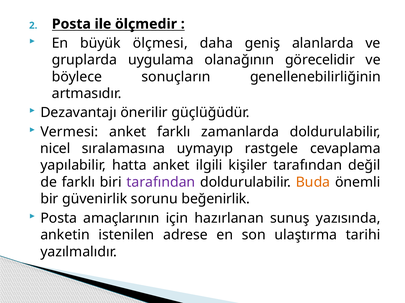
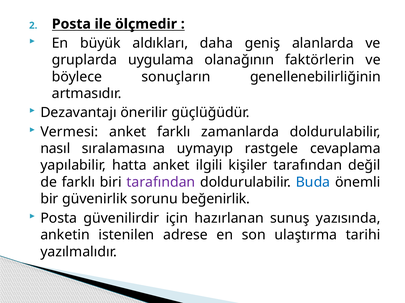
ölçmesi: ölçmesi -> aldıkları
görecelidir: görecelidir -> faktörlerin
nicel: nicel -> nasıl
Buda colour: orange -> blue
amaçlarının: amaçlarının -> güvenilirdir
